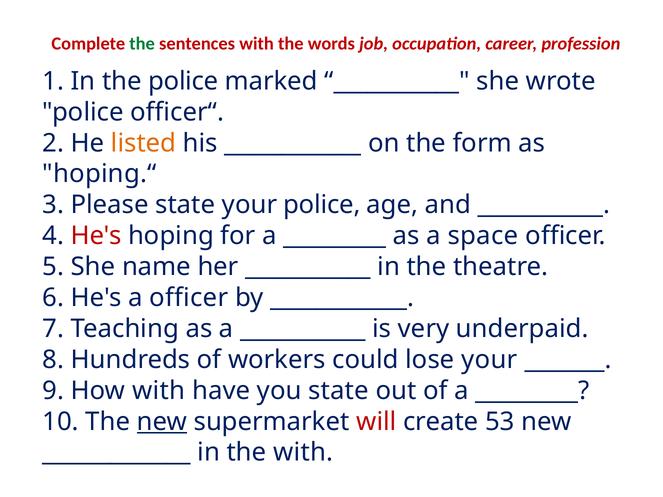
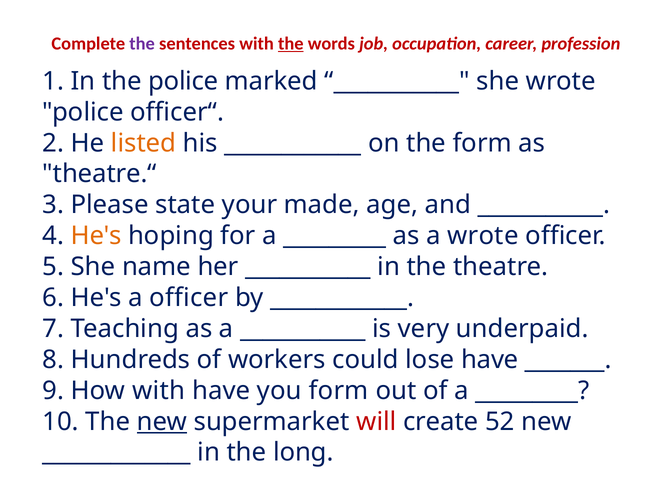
the at (142, 44) colour: green -> purple
the at (291, 44) underline: none -> present
hoping.“: hoping.“ -> theatre.“
your police: police -> made
He's at (96, 236) colour: red -> orange
a space: space -> wrote
lose your: your -> have
you state: state -> form
53: 53 -> 52
the with: with -> long
